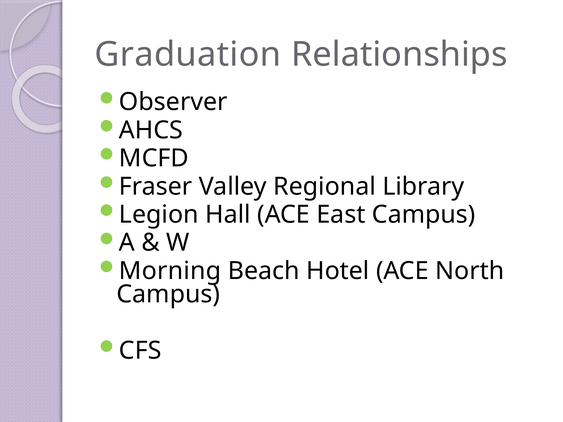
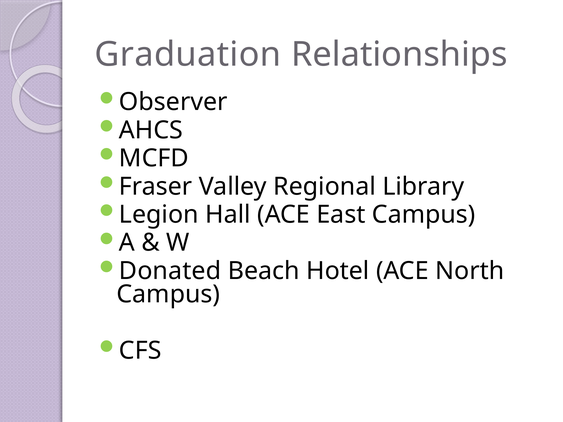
Morning: Morning -> Donated
